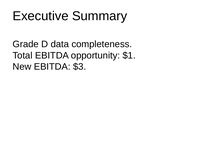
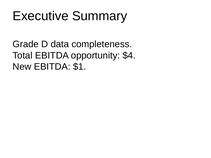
$1: $1 -> $4
$3: $3 -> $1
